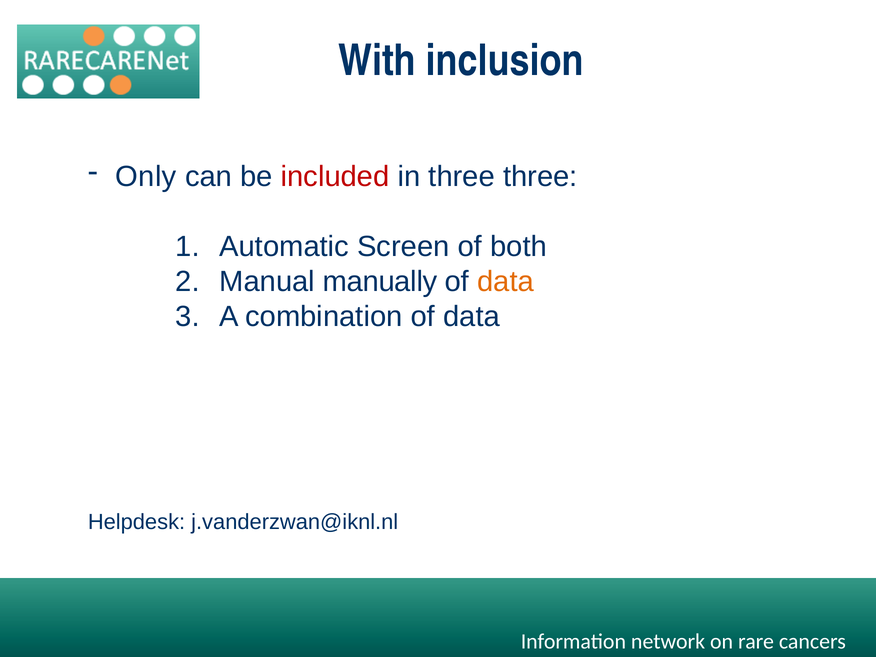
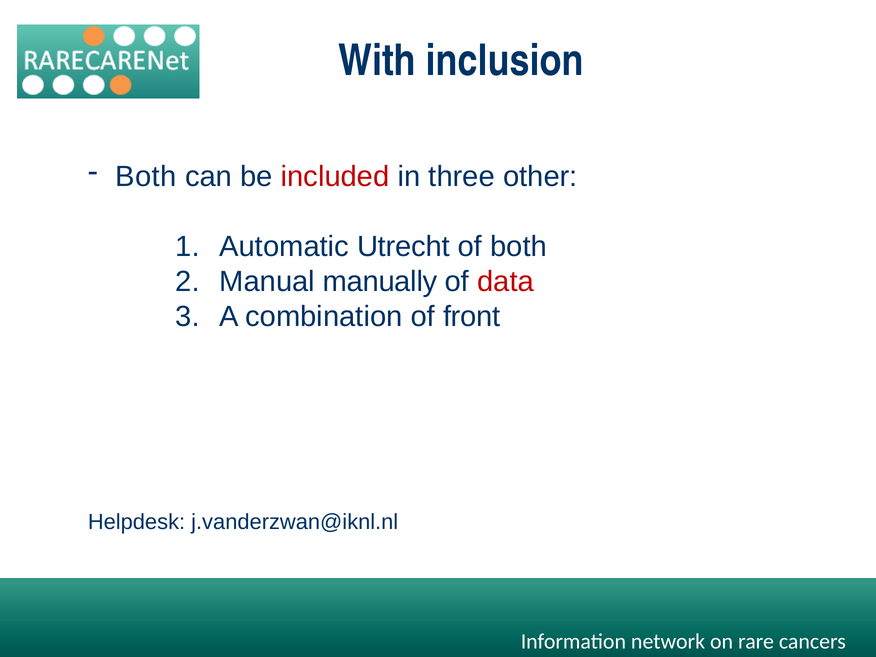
Only at (146, 177): Only -> Both
three three: three -> other
Screen: Screen -> Utrecht
data at (506, 282) colour: orange -> red
combination of data: data -> front
